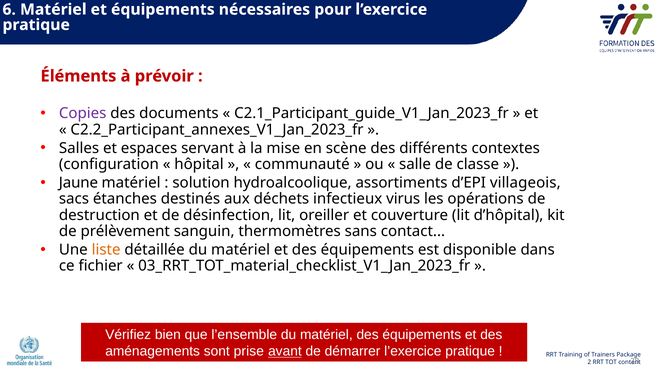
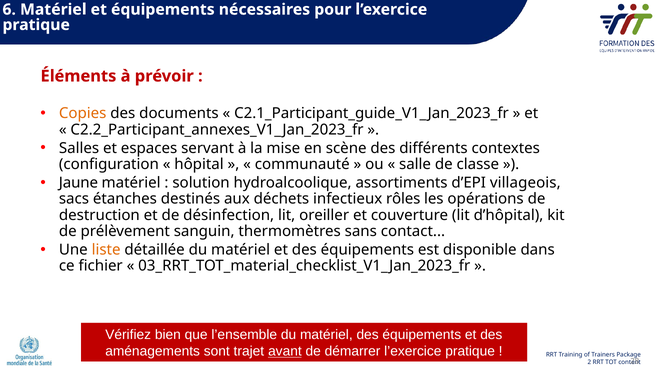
Copies colour: purple -> orange
virus: virus -> rôles
prise: prise -> trajet
